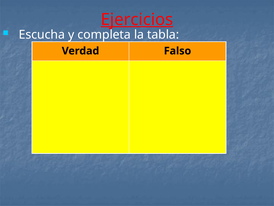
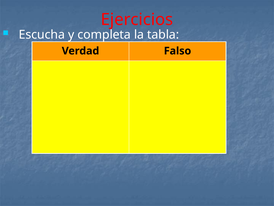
Ejercicios underline: present -> none
